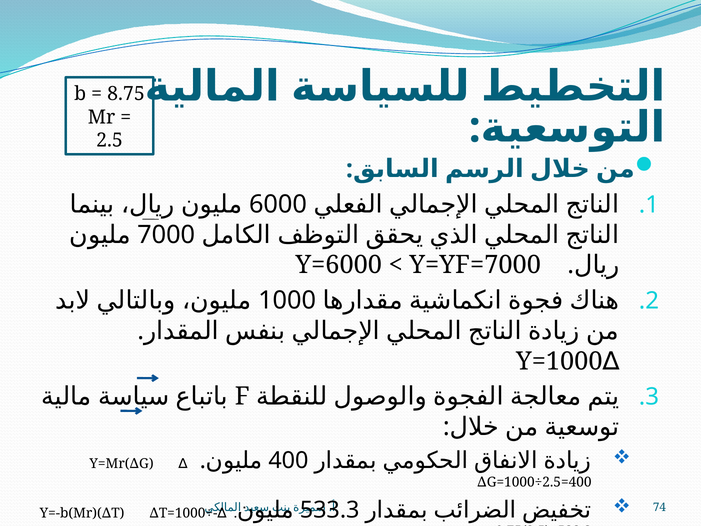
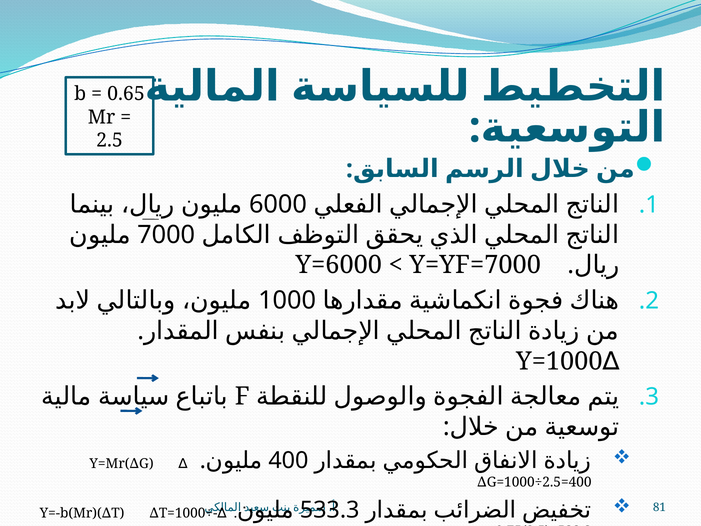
8.75: 8.75 -> 0.65
74: 74 -> 81
